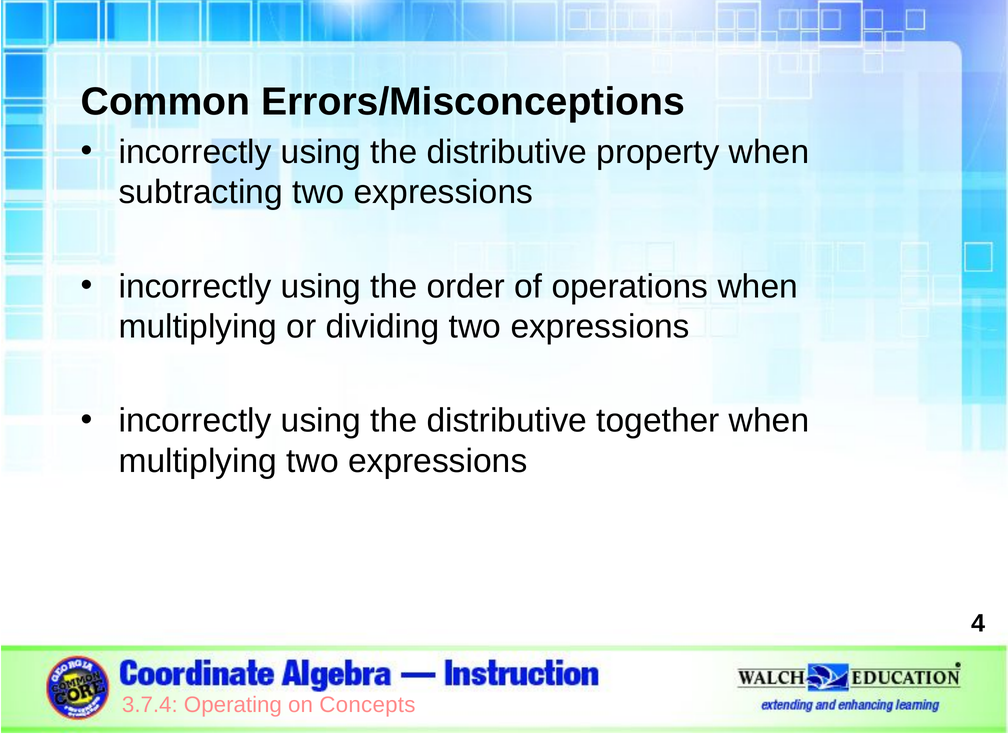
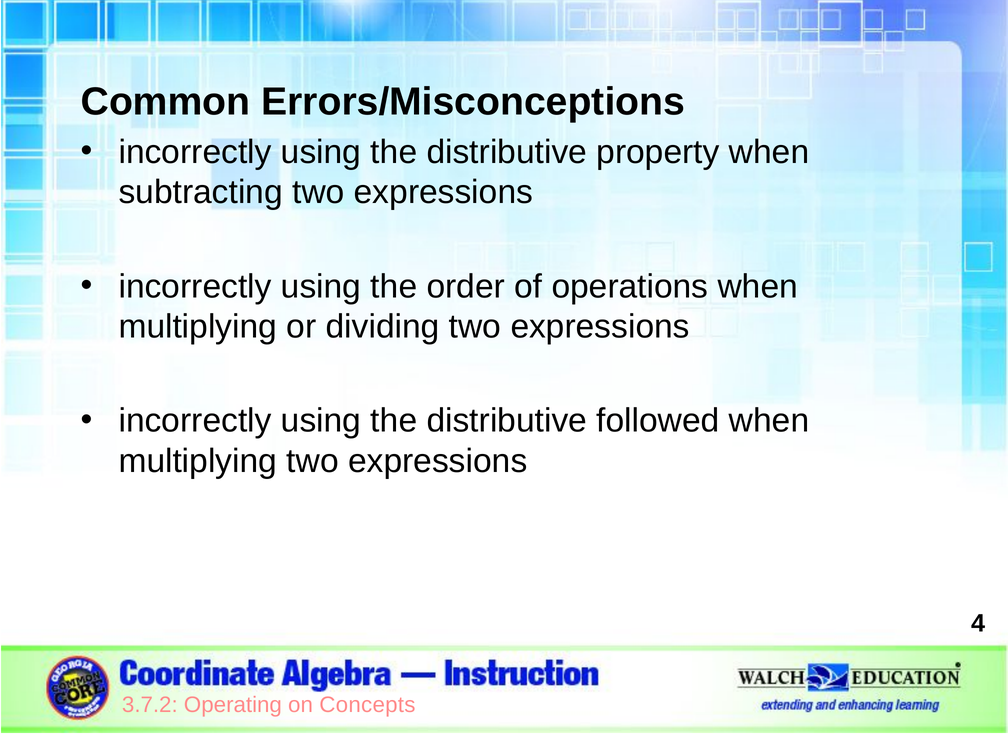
together: together -> followed
3.7.4: 3.7.4 -> 3.7.2
